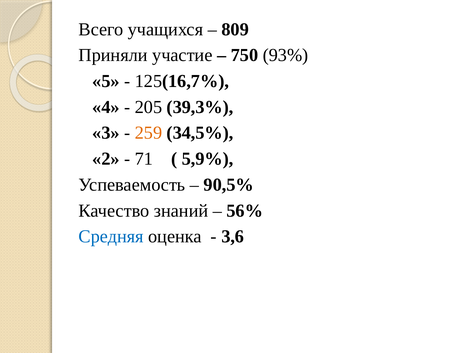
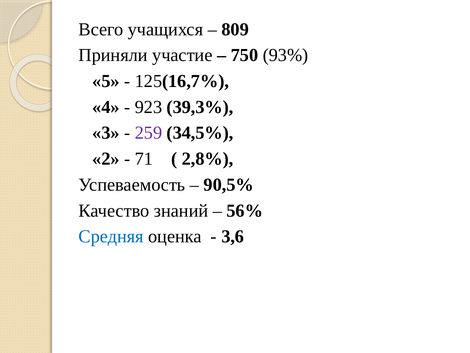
205: 205 -> 923
259 colour: orange -> purple
5,9%: 5,9% -> 2,8%
